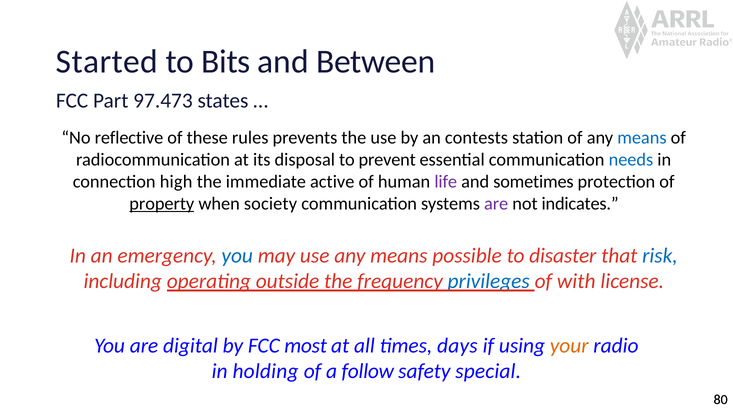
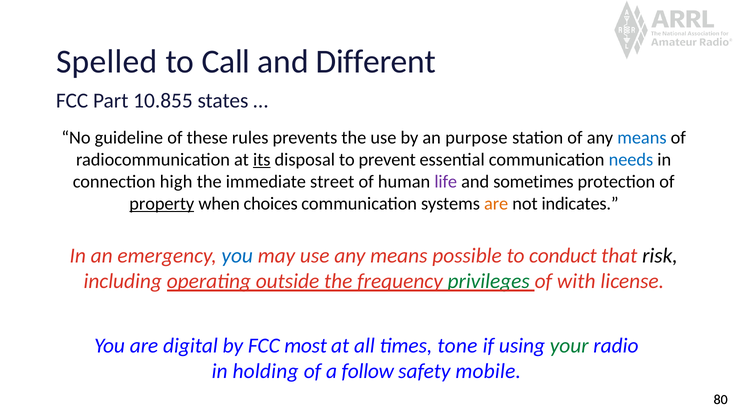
Started: Started -> Spelled
Bits: Bits -> Call
Between: Between -> Different
97.473: 97.473 -> 10.855
reflective: reflective -> guideline
contests: contests -> purpose
its underline: none -> present
active: active -> street
society: society -> choices
are at (496, 204) colour: purple -> orange
disaster: disaster -> conduct
risk colour: blue -> black
privileges colour: blue -> green
days: days -> tone
your colour: orange -> green
special: special -> mobile
